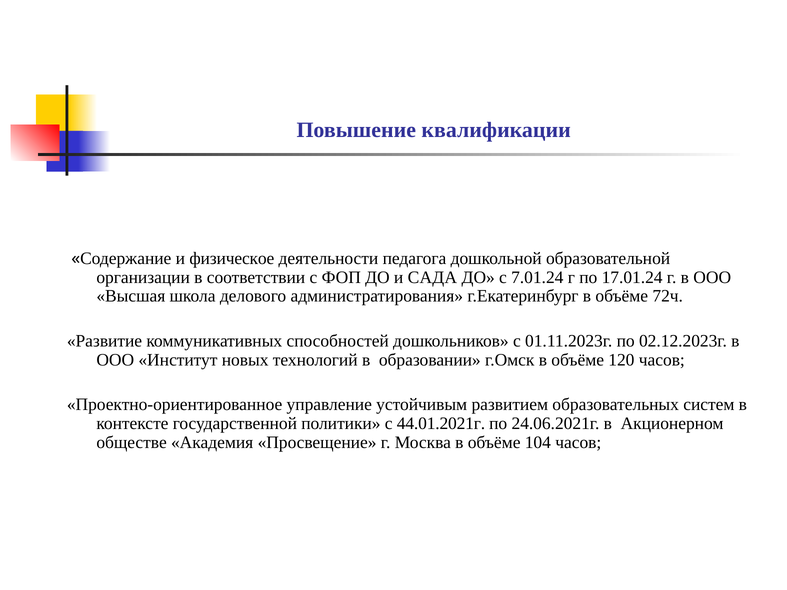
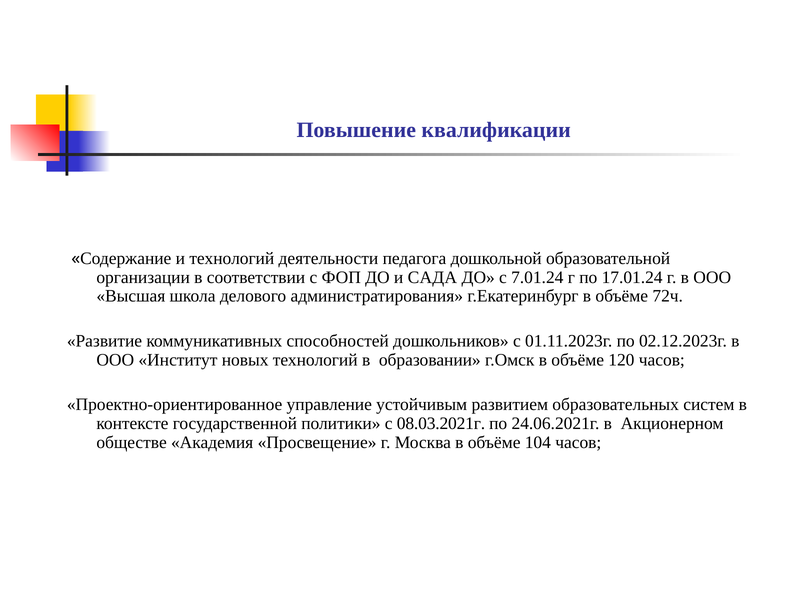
и физическое: физическое -> технологий
44.01.2021г: 44.01.2021г -> 08.03.2021г
